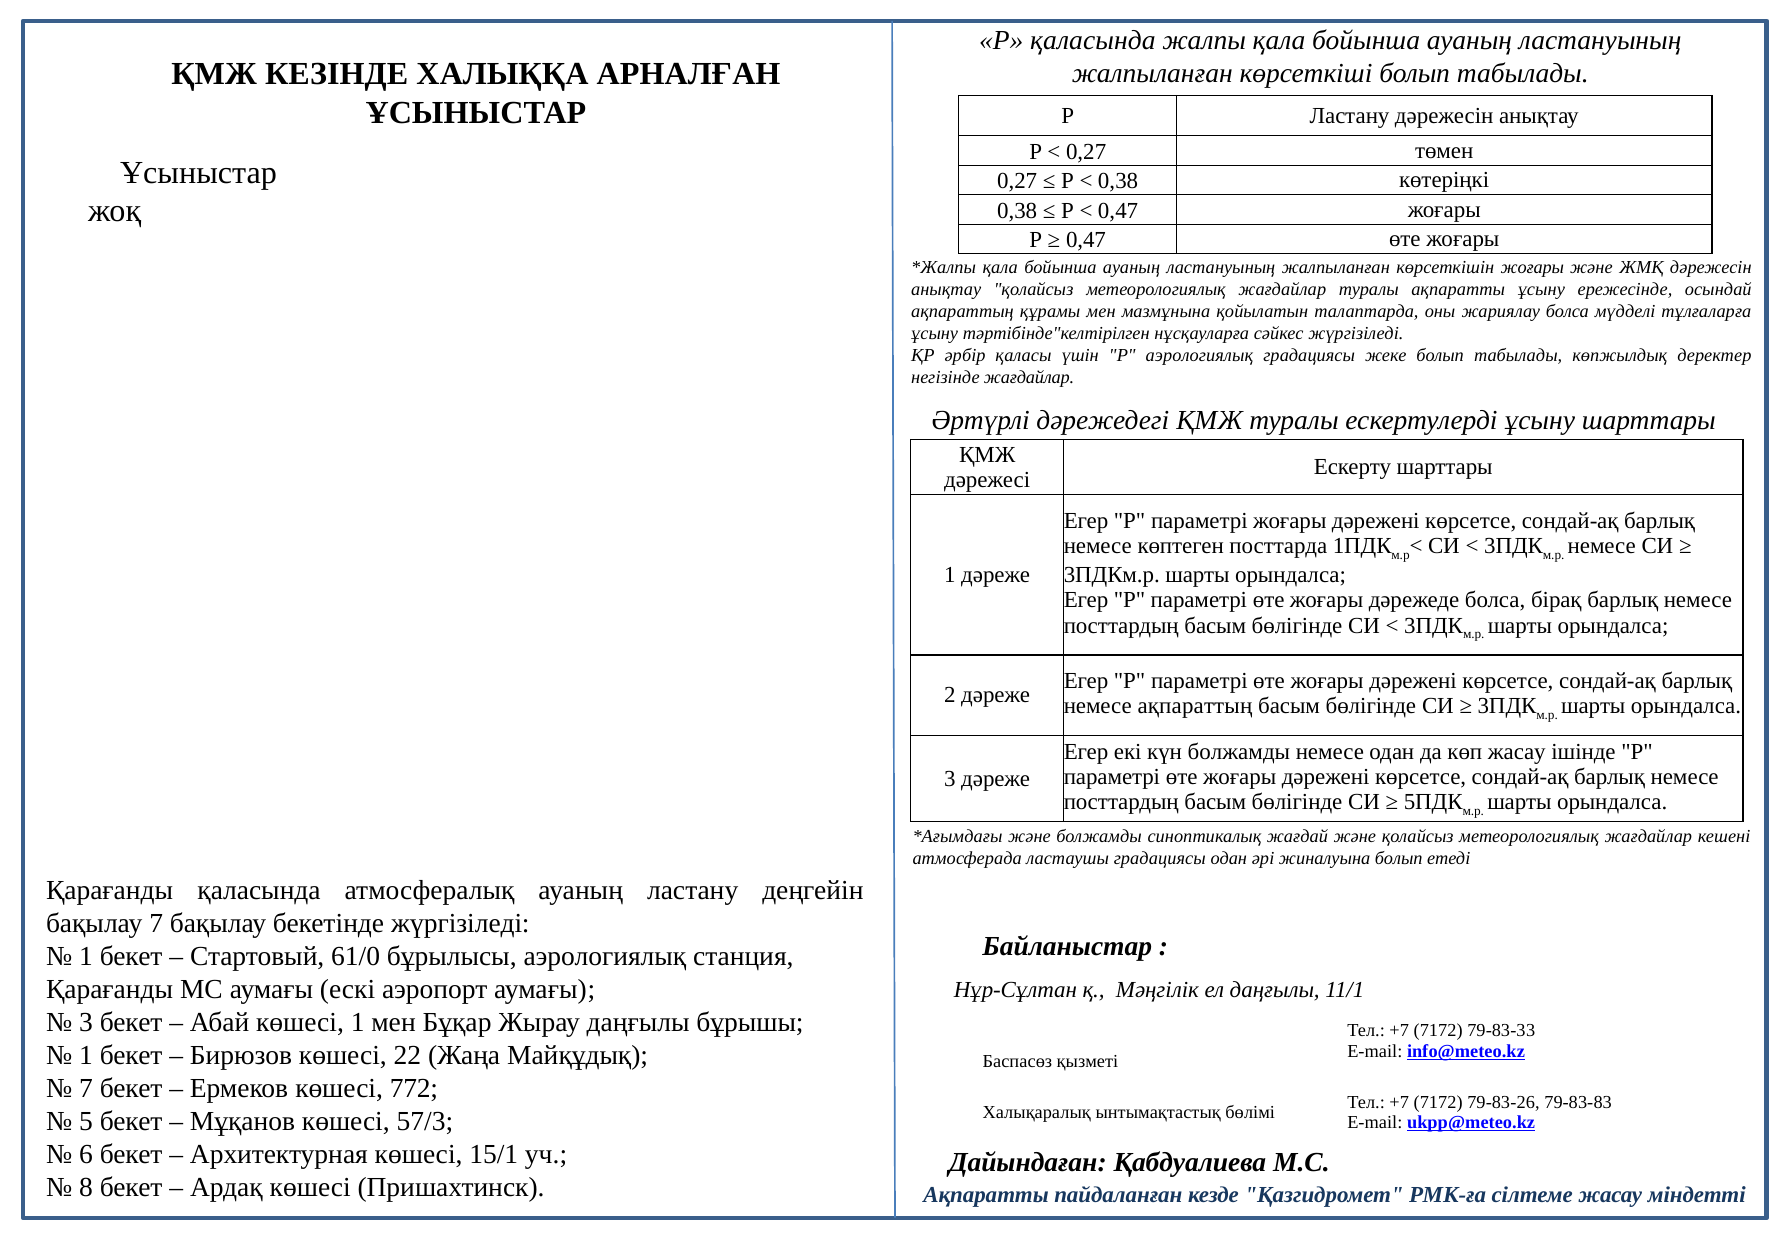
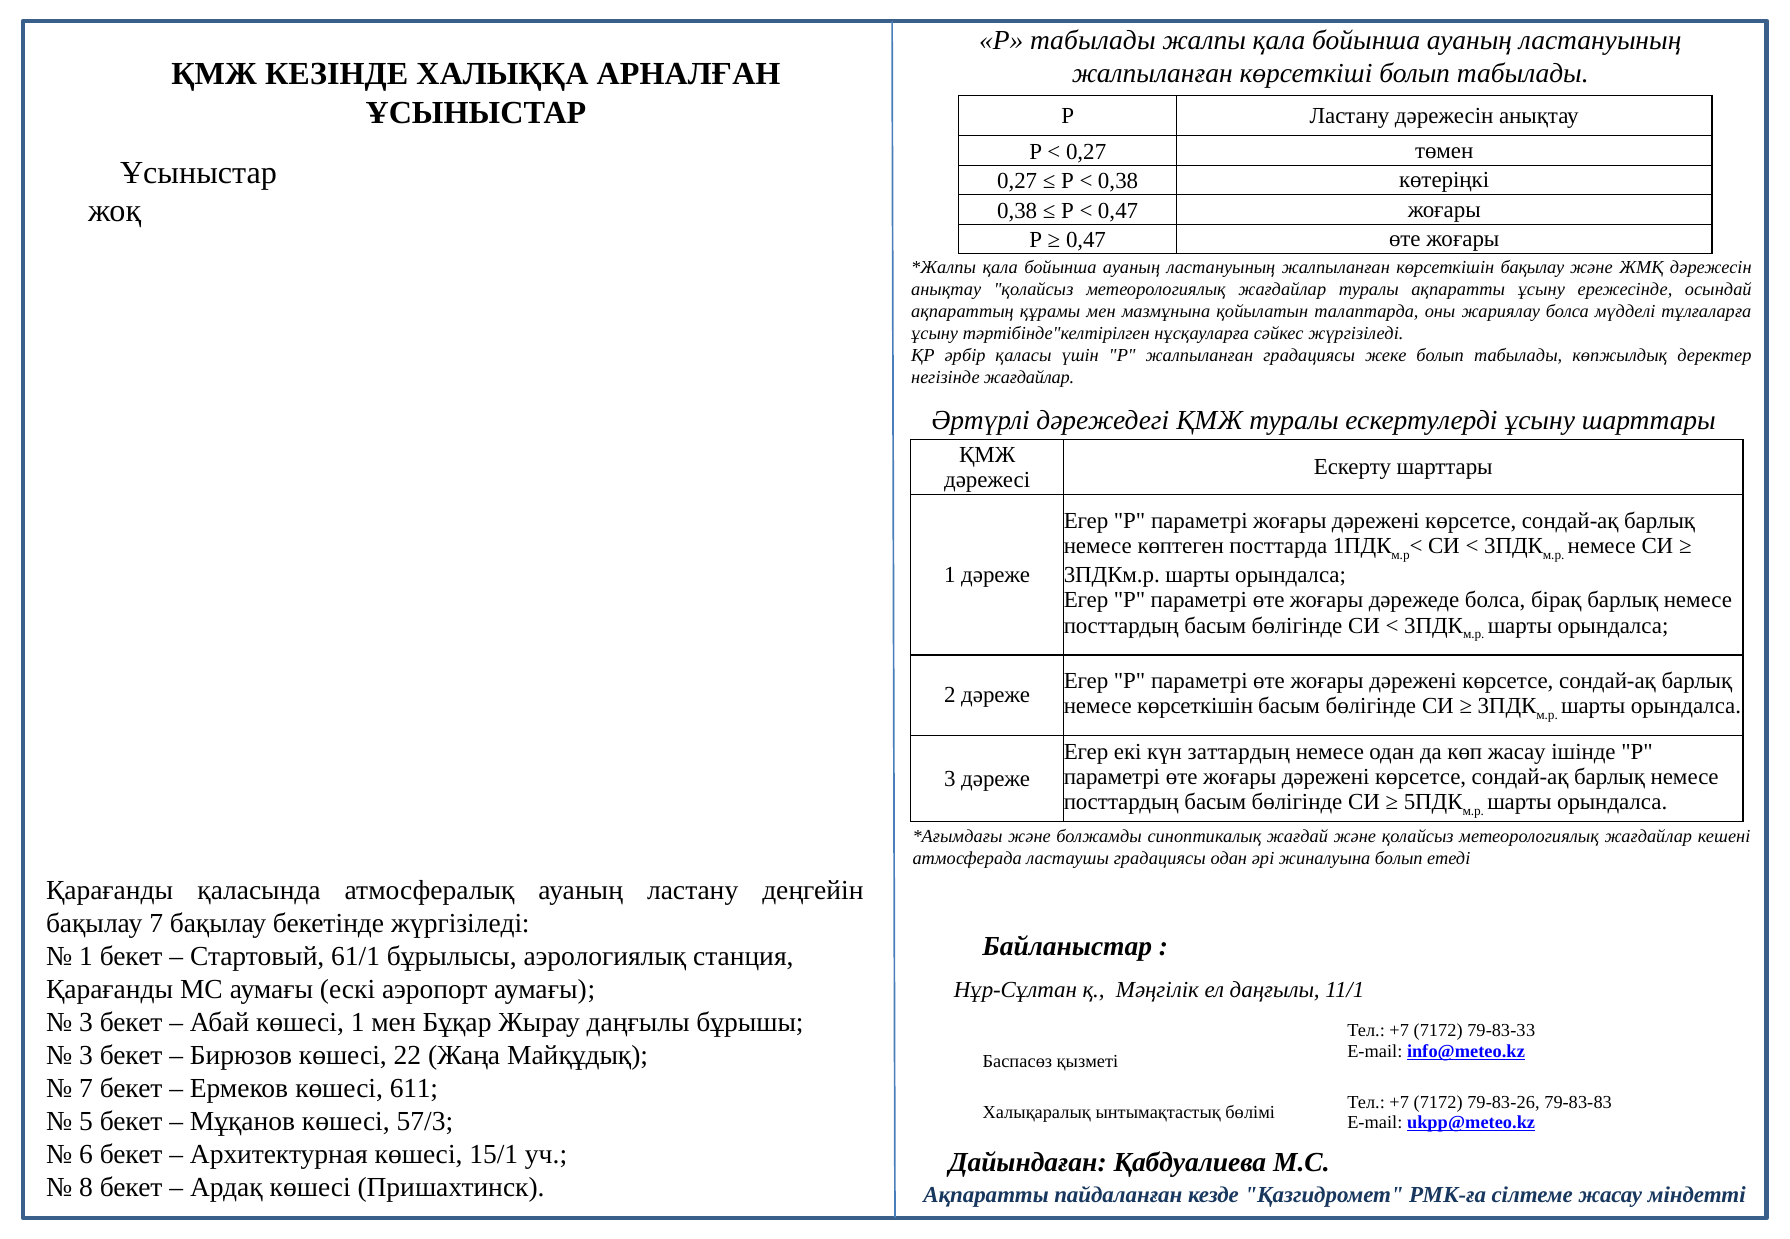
Р қаласында: қаласында -> табылады
көрсеткішін жоғары: жоғары -> бақылау
Р аэрологиялық: аэрологиялық -> жалпыланған
немесе ақпараттың: ақпараттың -> көрсеткішін
күн болжамды: болжамды -> заттардың
61/0: 61/0 -> 61/1
1 at (86, 1056): 1 -> 3
772: 772 -> 611
